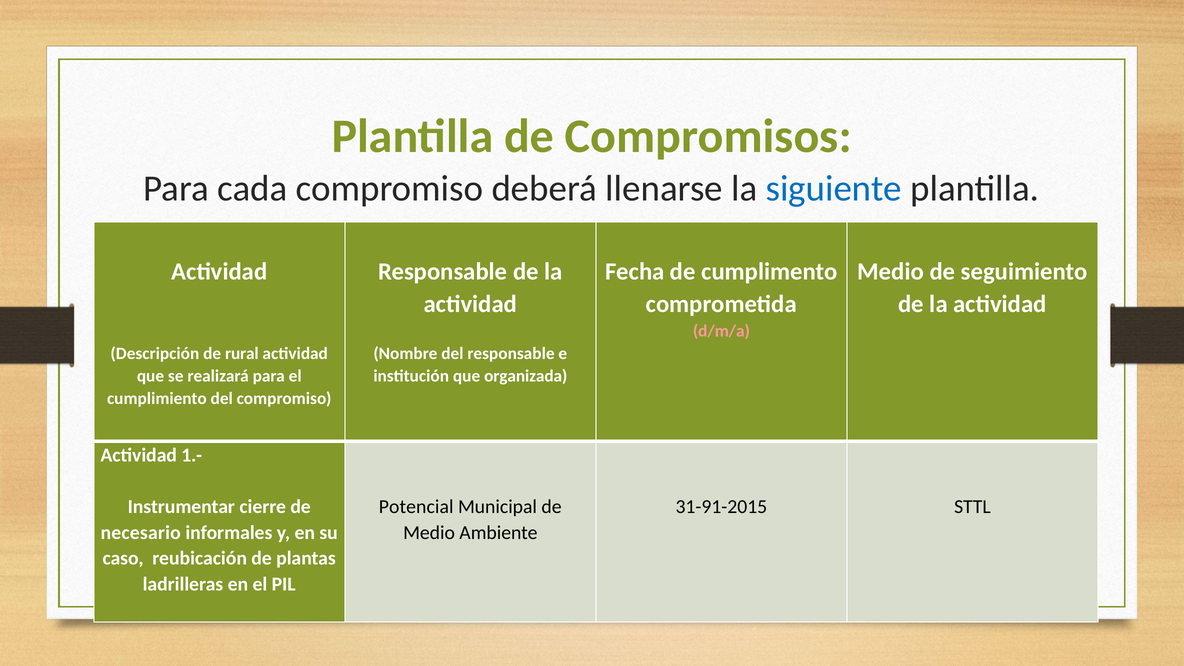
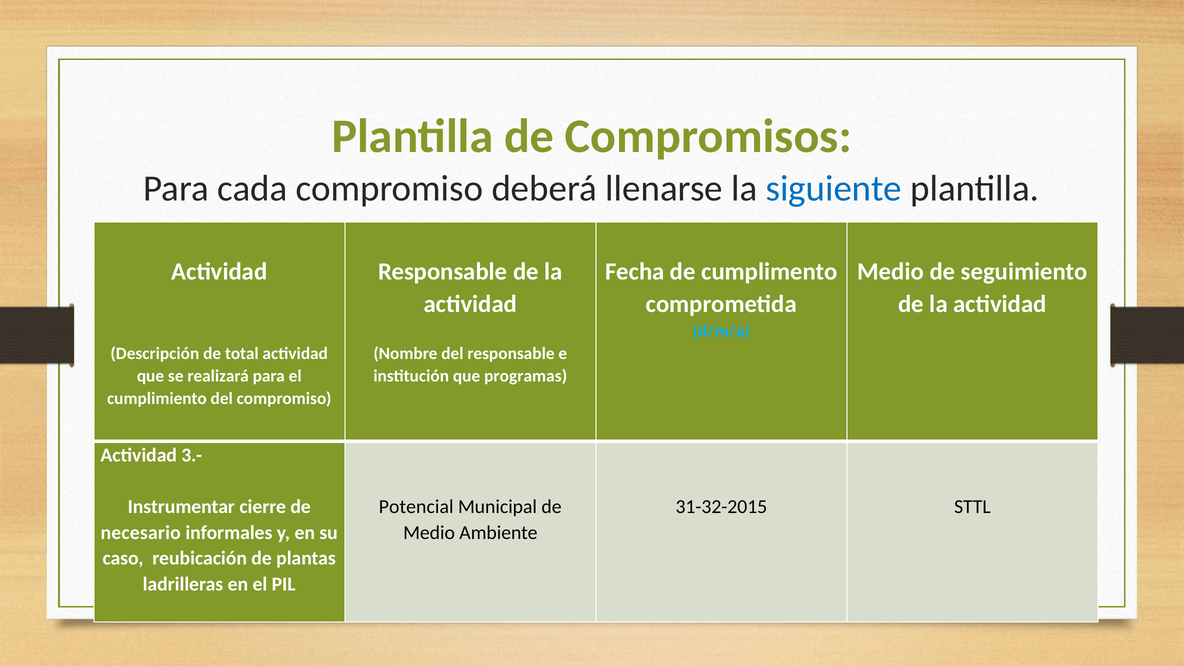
d/m/a colour: pink -> light blue
rural: rural -> total
organizada: organizada -> programas
1.-: 1.- -> 3.-
31-91-2015: 31-91-2015 -> 31-32-2015
